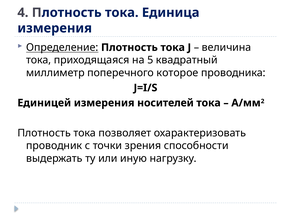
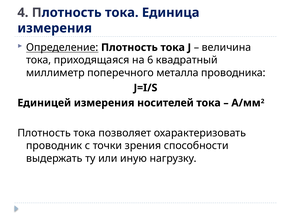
5: 5 -> 6
которое: которое -> металла
